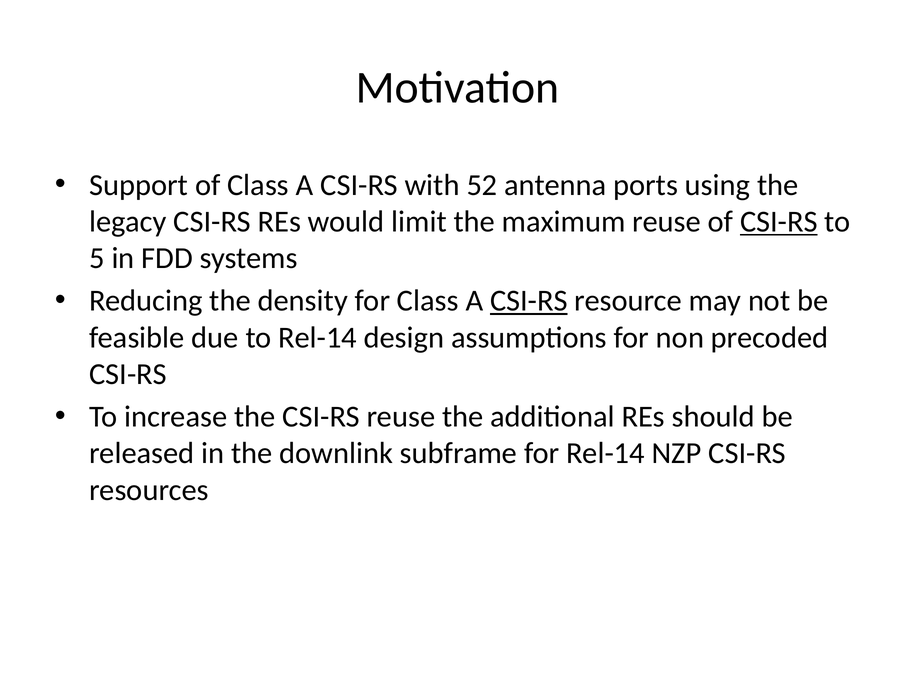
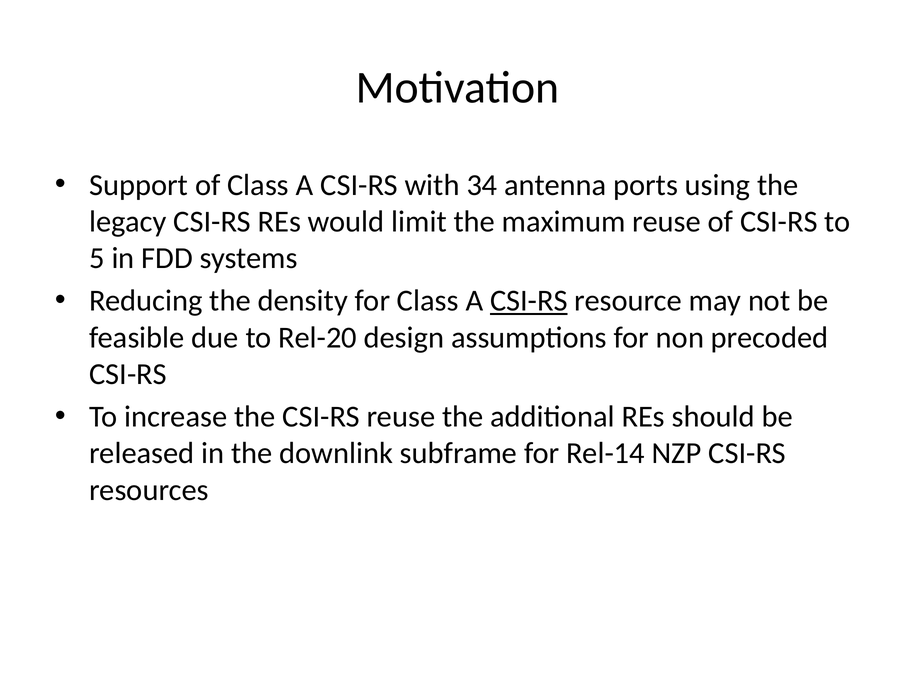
52: 52 -> 34
CSI-RS at (779, 222) underline: present -> none
to Rel-14: Rel-14 -> Rel-20
